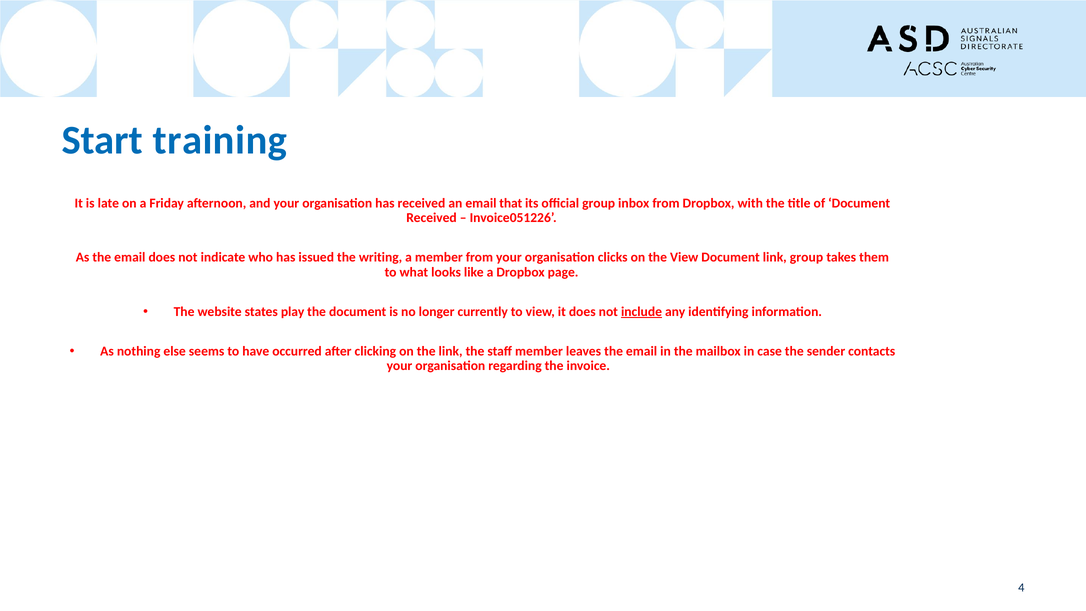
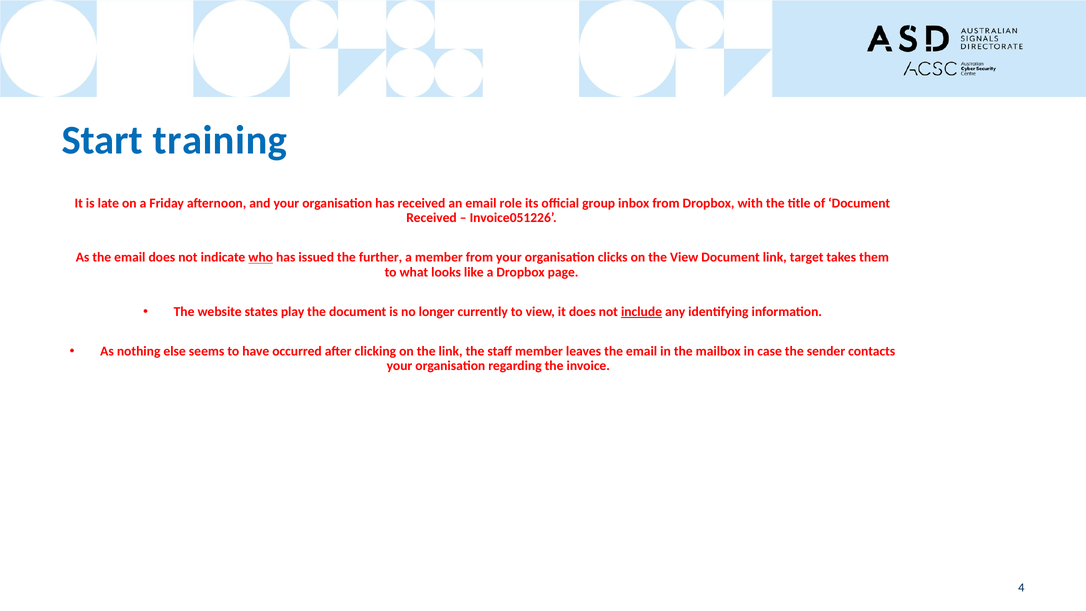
that: that -> role
who underline: none -> present
writing: writing -> further
link group: group -> target
